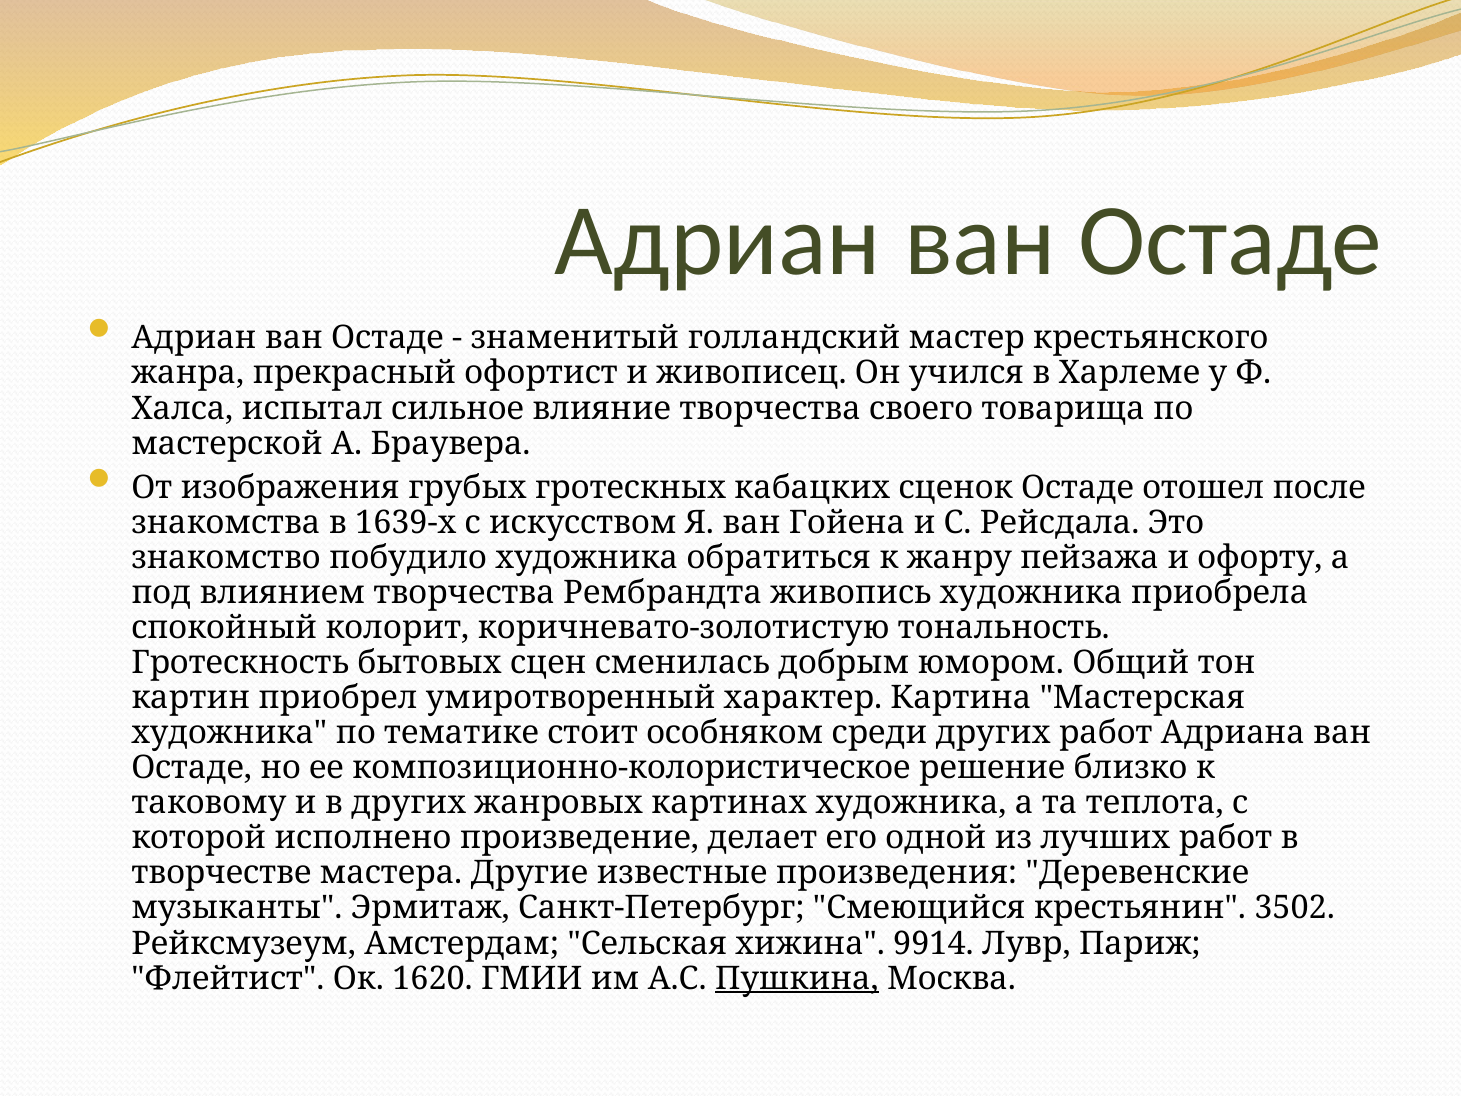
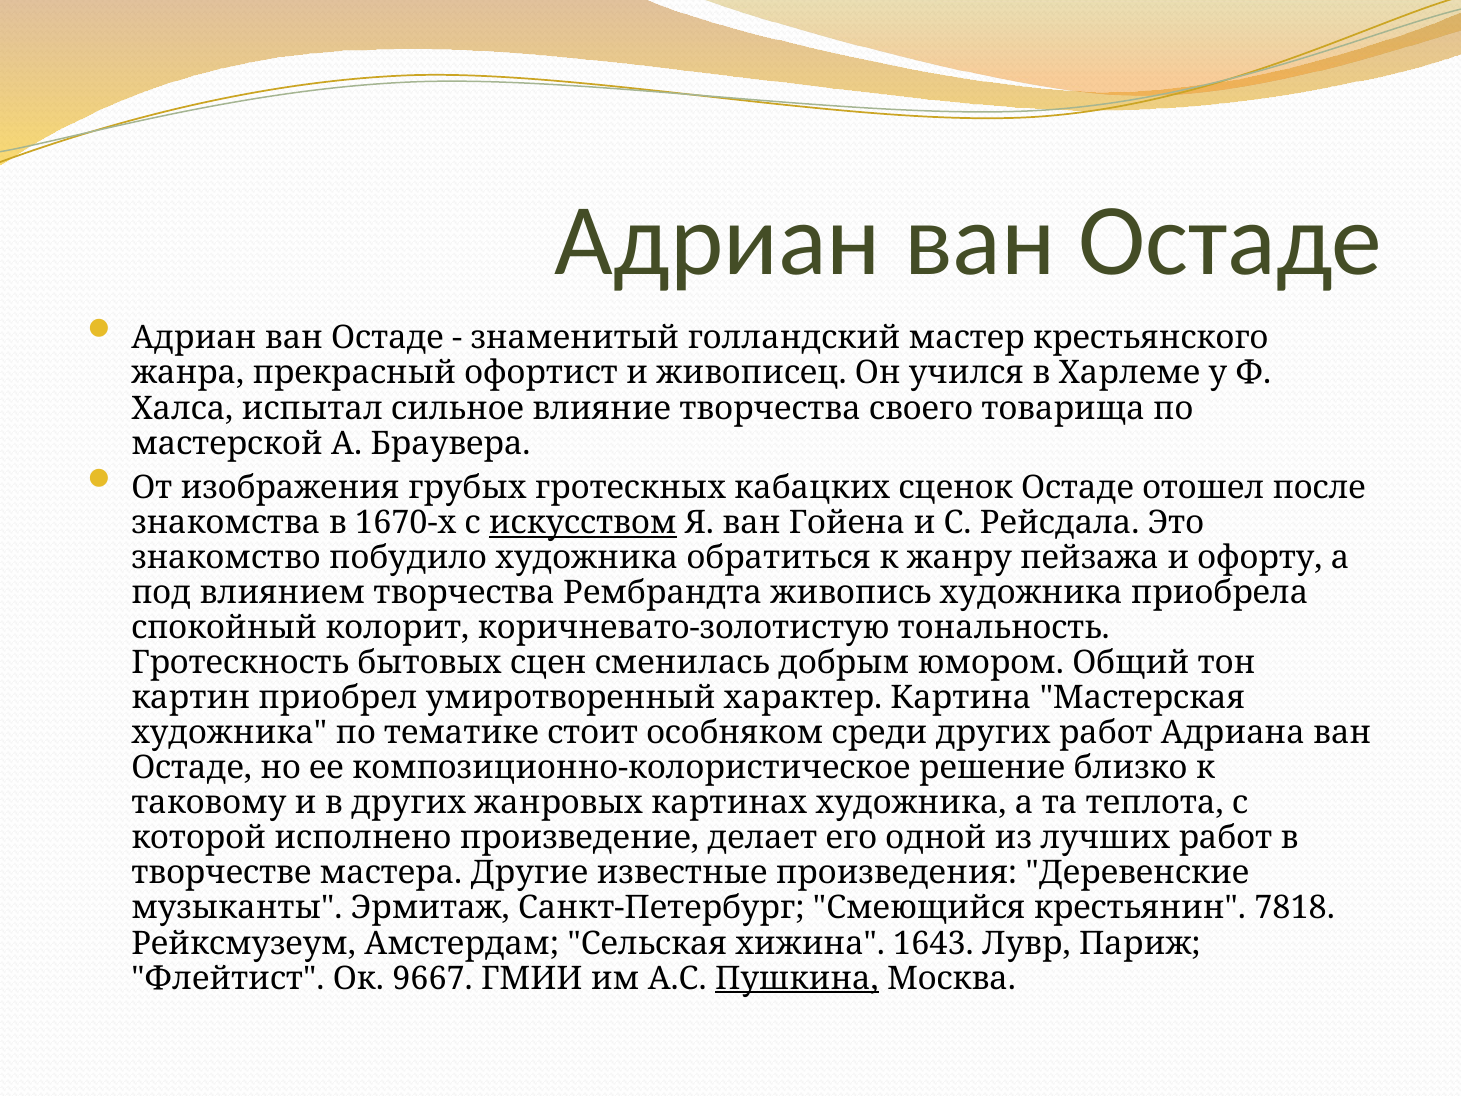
1639-х: 1639-х -> 1670-х
искусством underline: none -> present
3502: 3502 -> 7818
9914: 9914 -> 1643
1620: 1620 -> 9667
